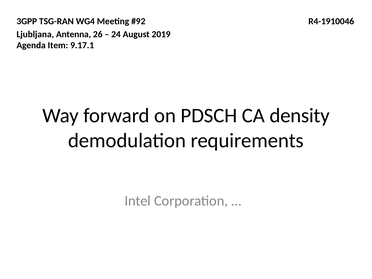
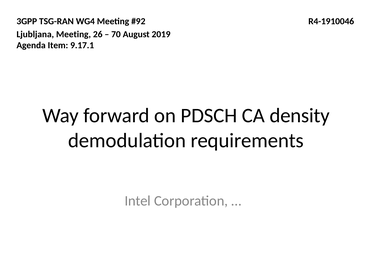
Ljubljana Antenna: Antenna -> Meeting
24: 24 -> 70
